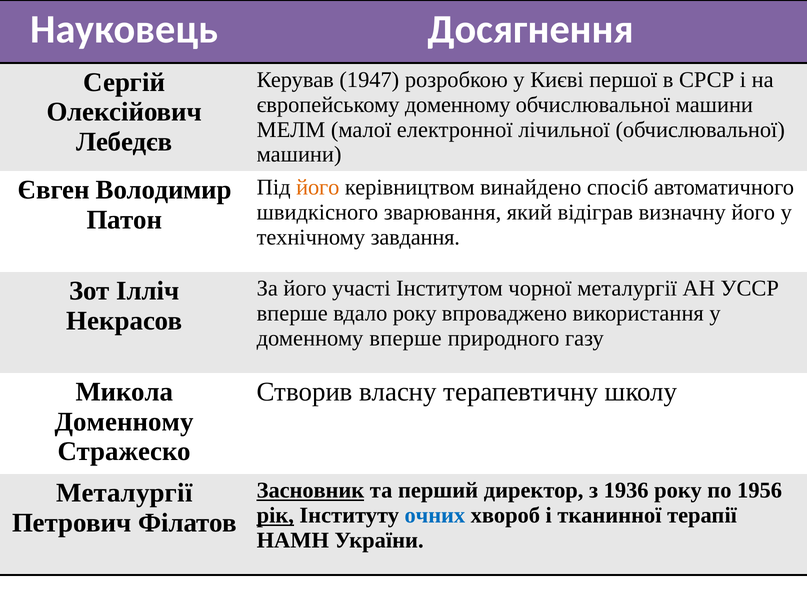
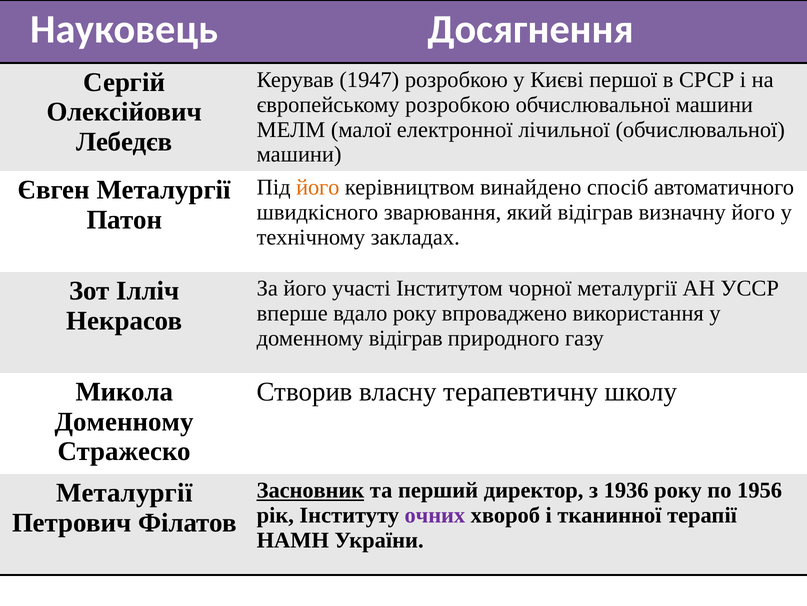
європейському доменному: доменному -> розробкою
Євген Володимир: Володимир -> Металургії
завдання: завдання -> закладах
доменному вперше: вперше -> відіграв
рік underline: present -> none
очних colour: blue -> purple
